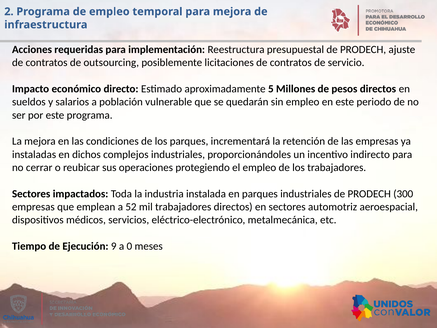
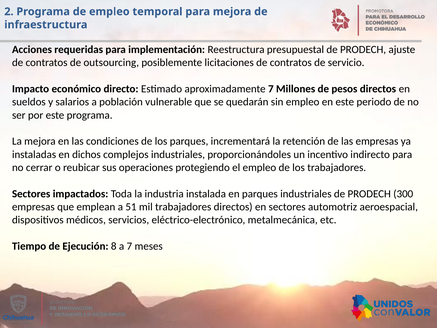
aproximadamente 5: 5 -> 7
52: 52 -> 51
9: 9 -> 8
a 0: 0 -> 7
